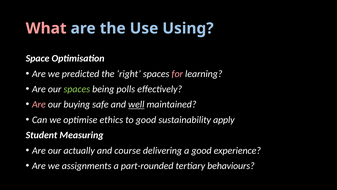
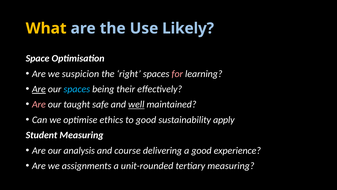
What colour: pink -> yellow
Using: Using -> Likely
predicted: predicted -> suspicion
Are at (39, 89) underline: none -> present
spaces at (77, 89) colour: light green -> light blue
polls: polls -> their
buying: buying -> taught
actually: actually -> analysis
part-rounded: part-rounded -> unit-rounded
tertiary behaviours: behaviours -> measuring
